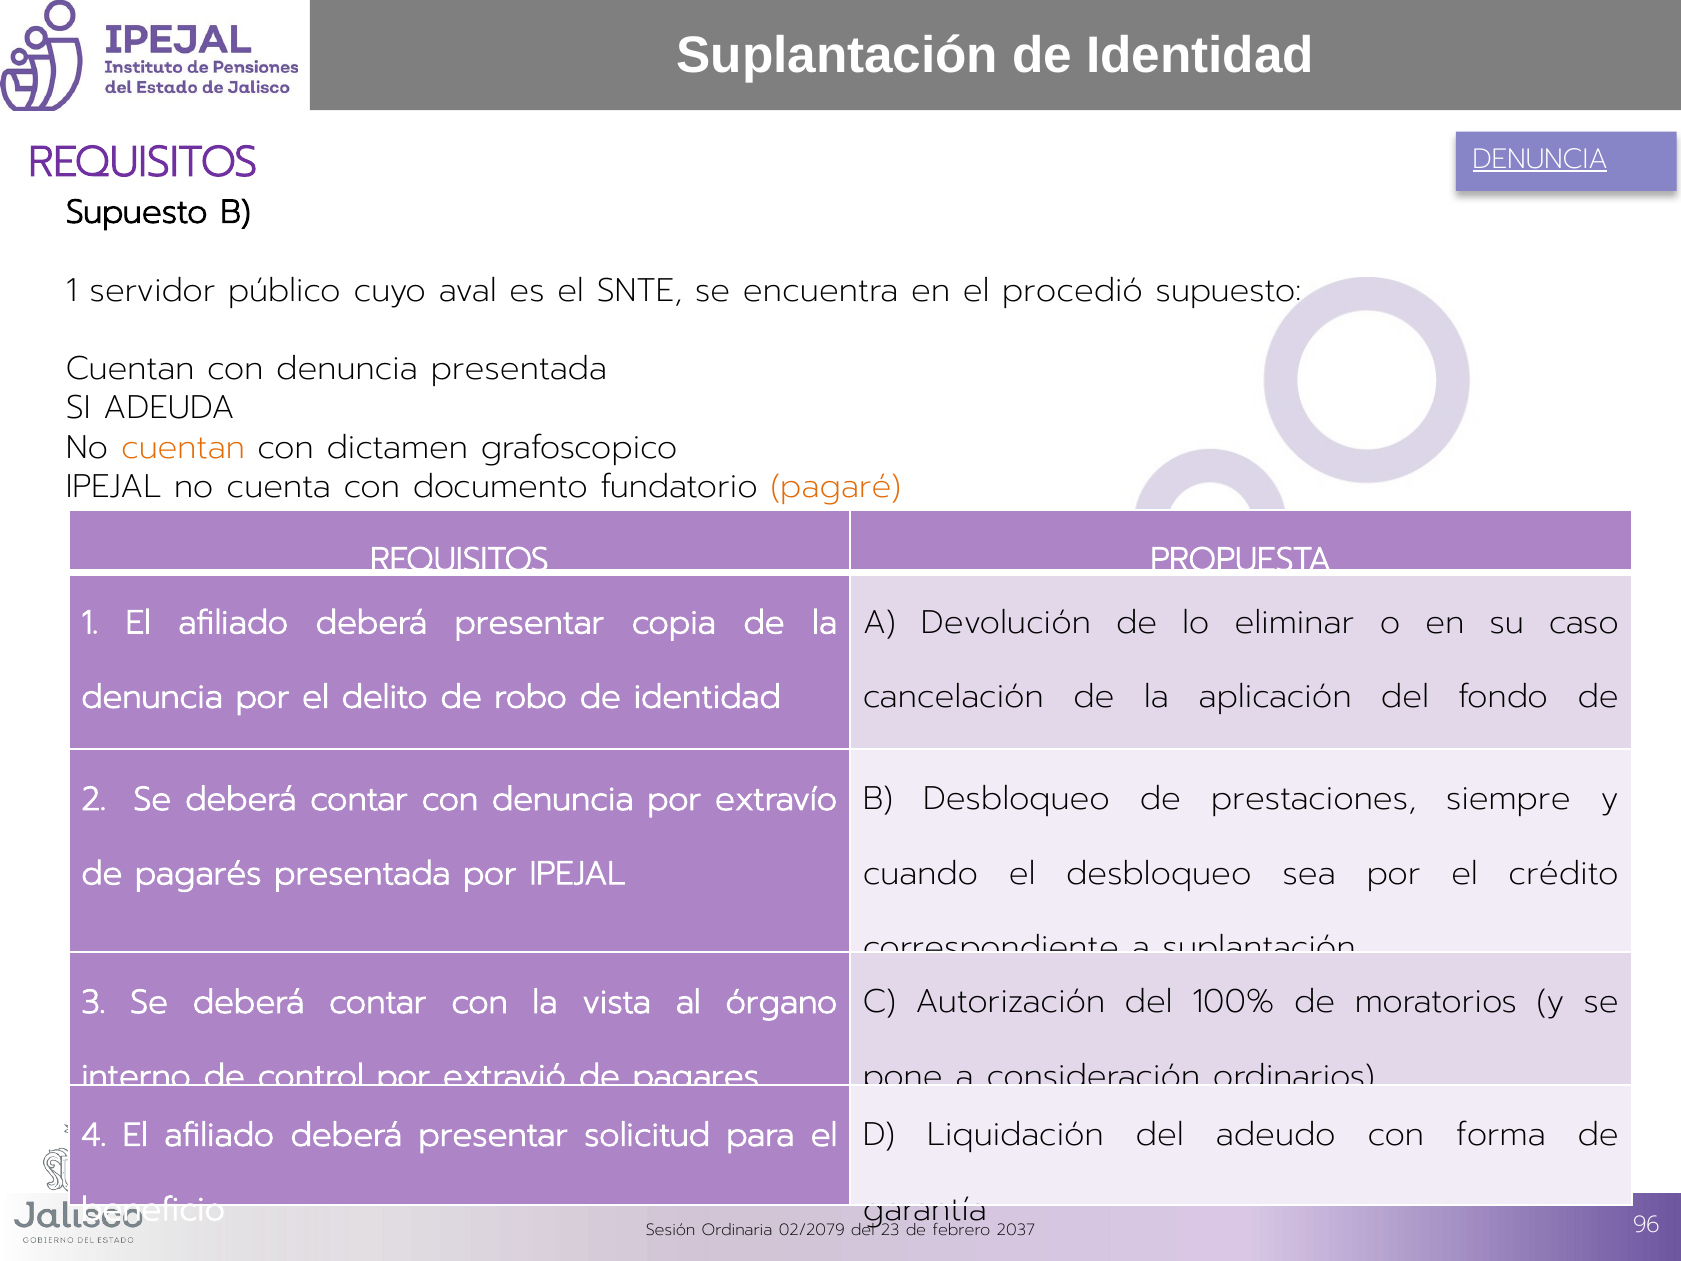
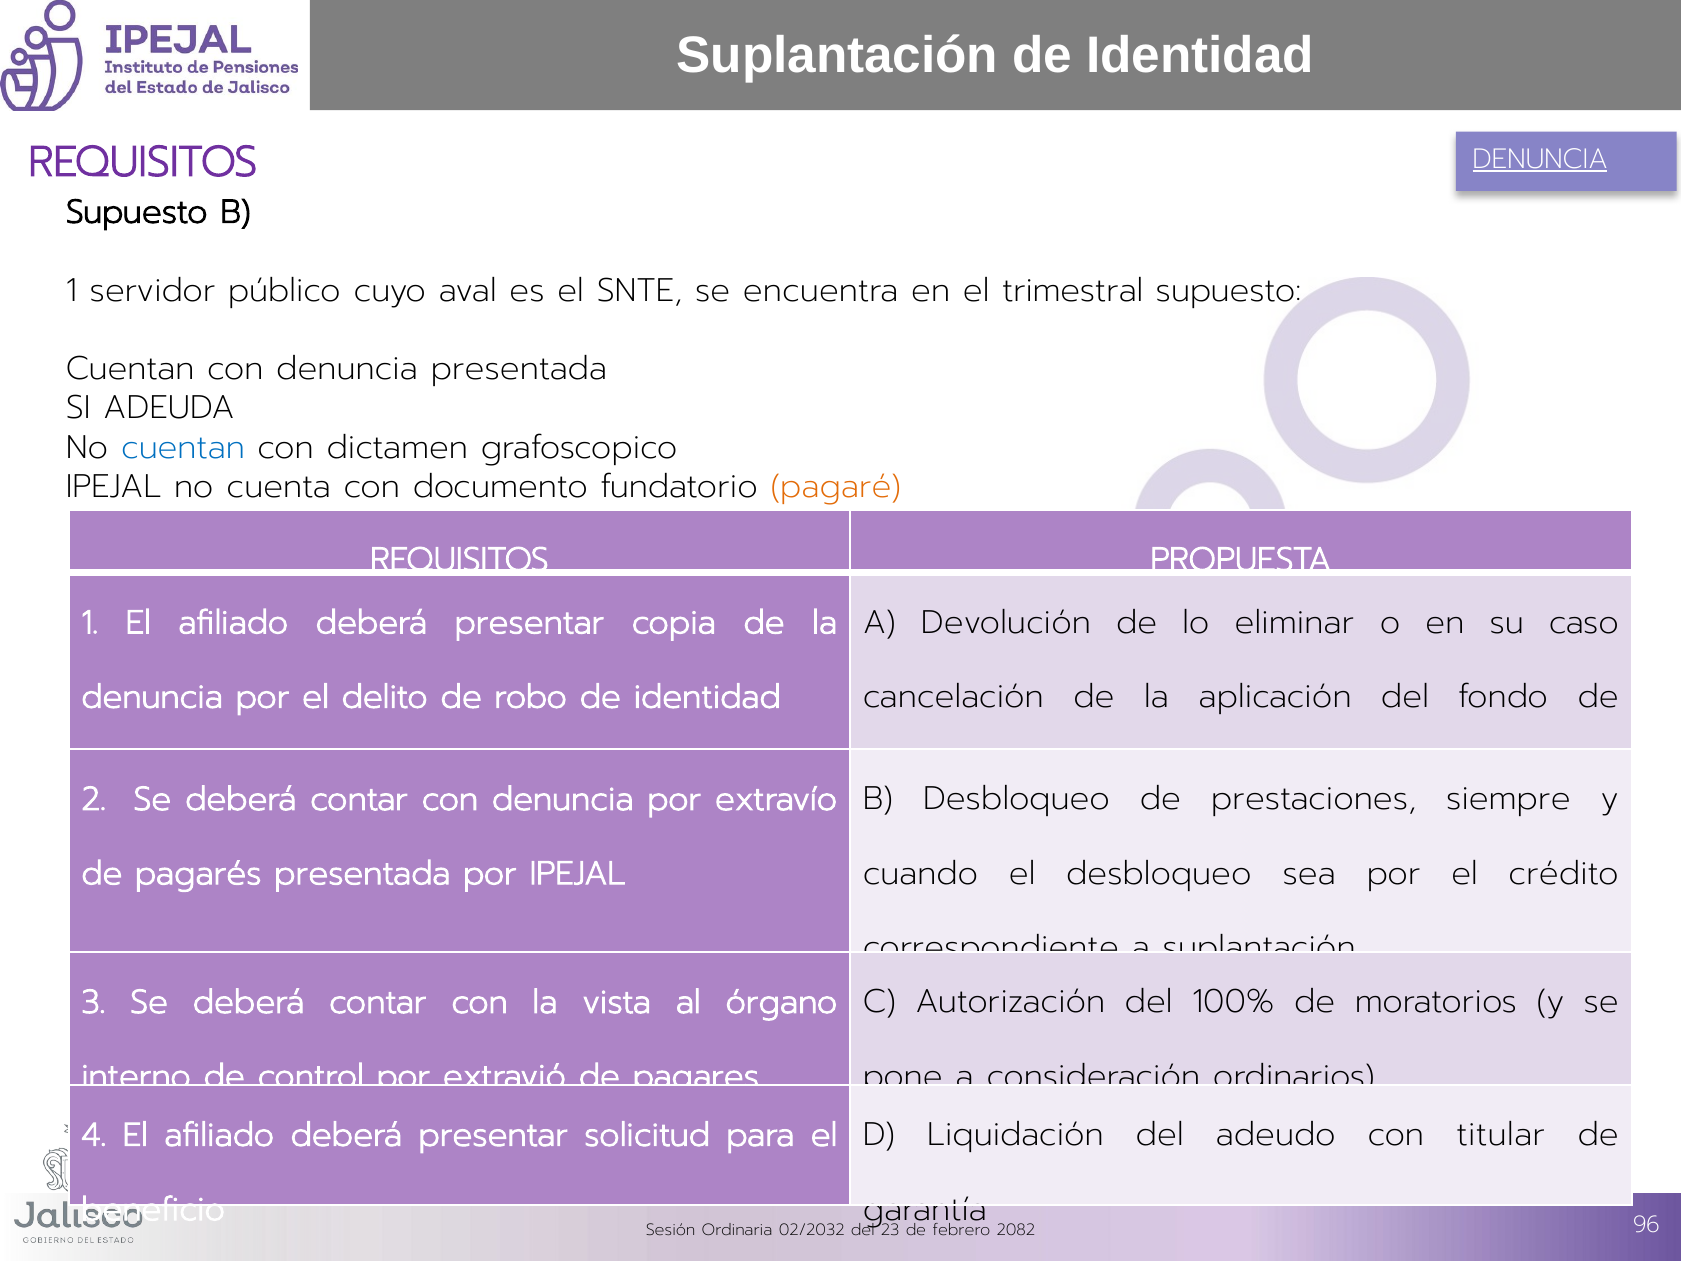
procedió: procedió -> trimestral
cuentan at (183, 447) colour: orange -> blue
forma: forma -> titular
02/2079: 02/2079 -> 02/2032
2037: 2037 -> 2082
